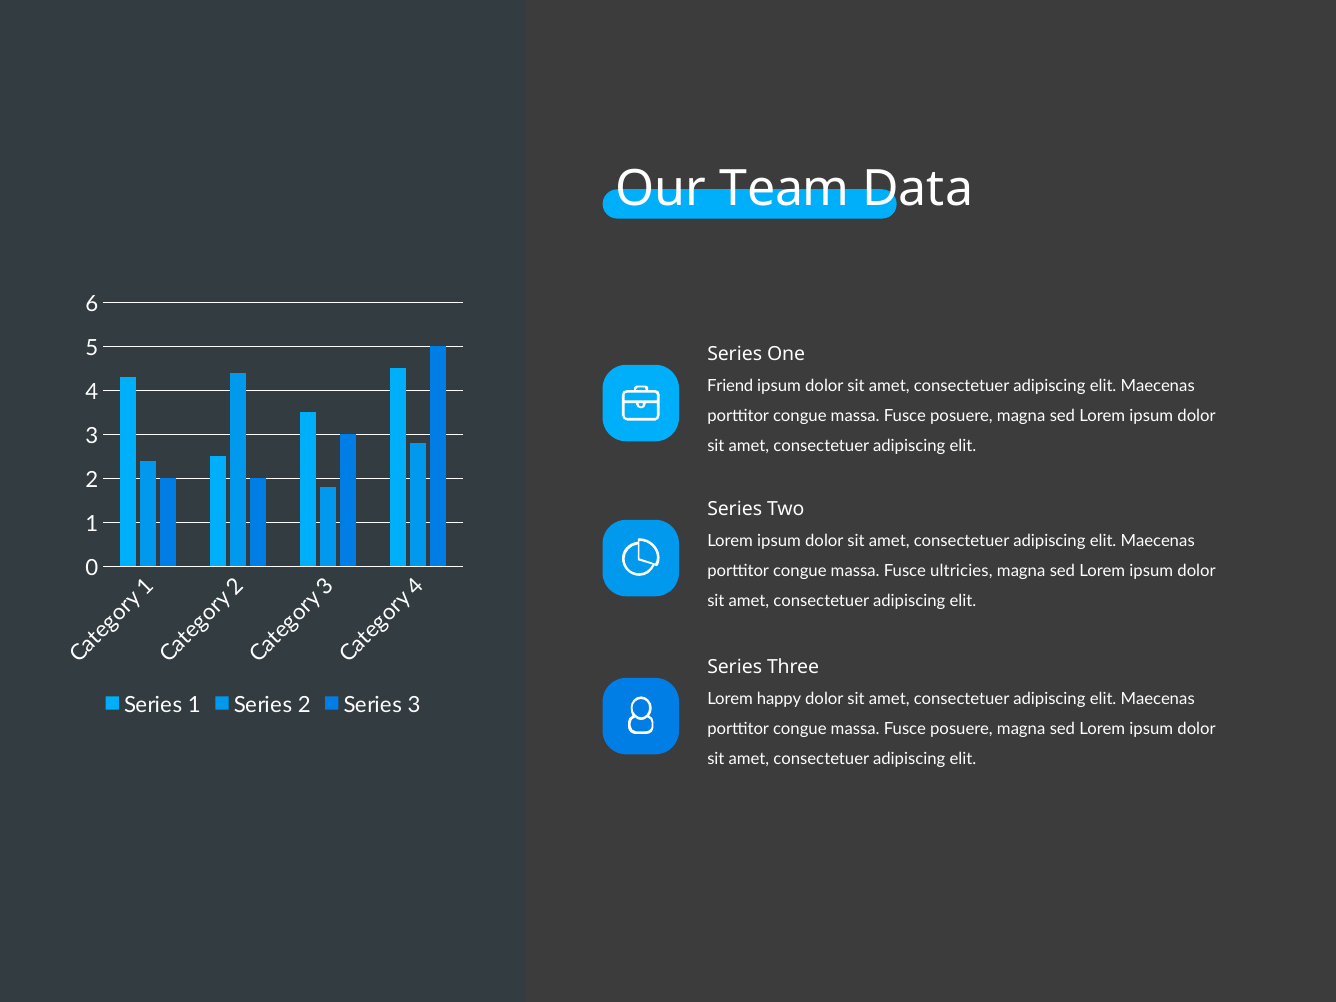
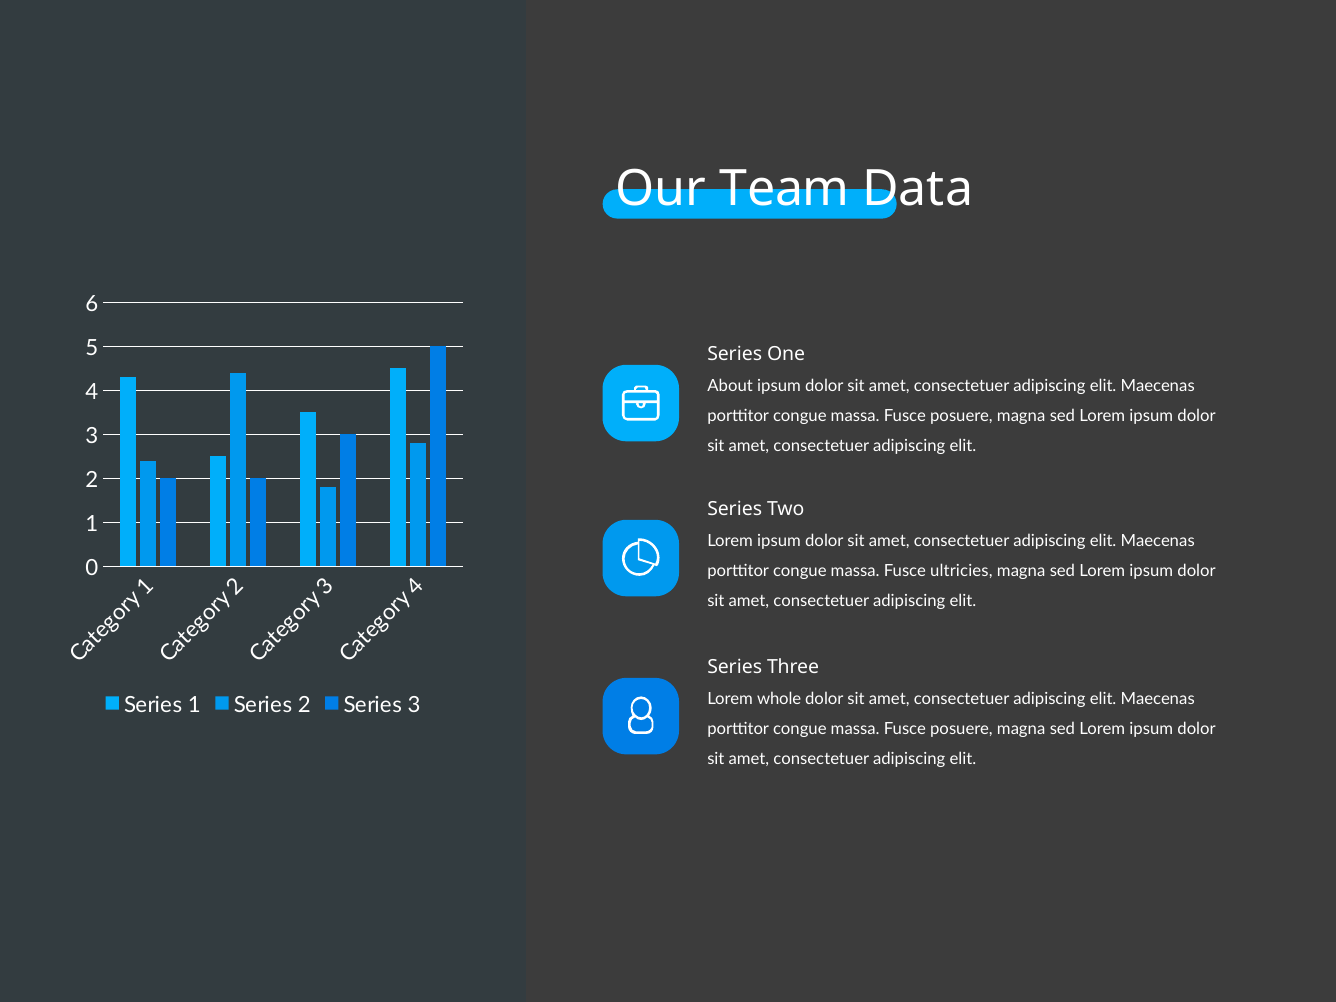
Friend: Friend -> About
happy: happy -> whole
